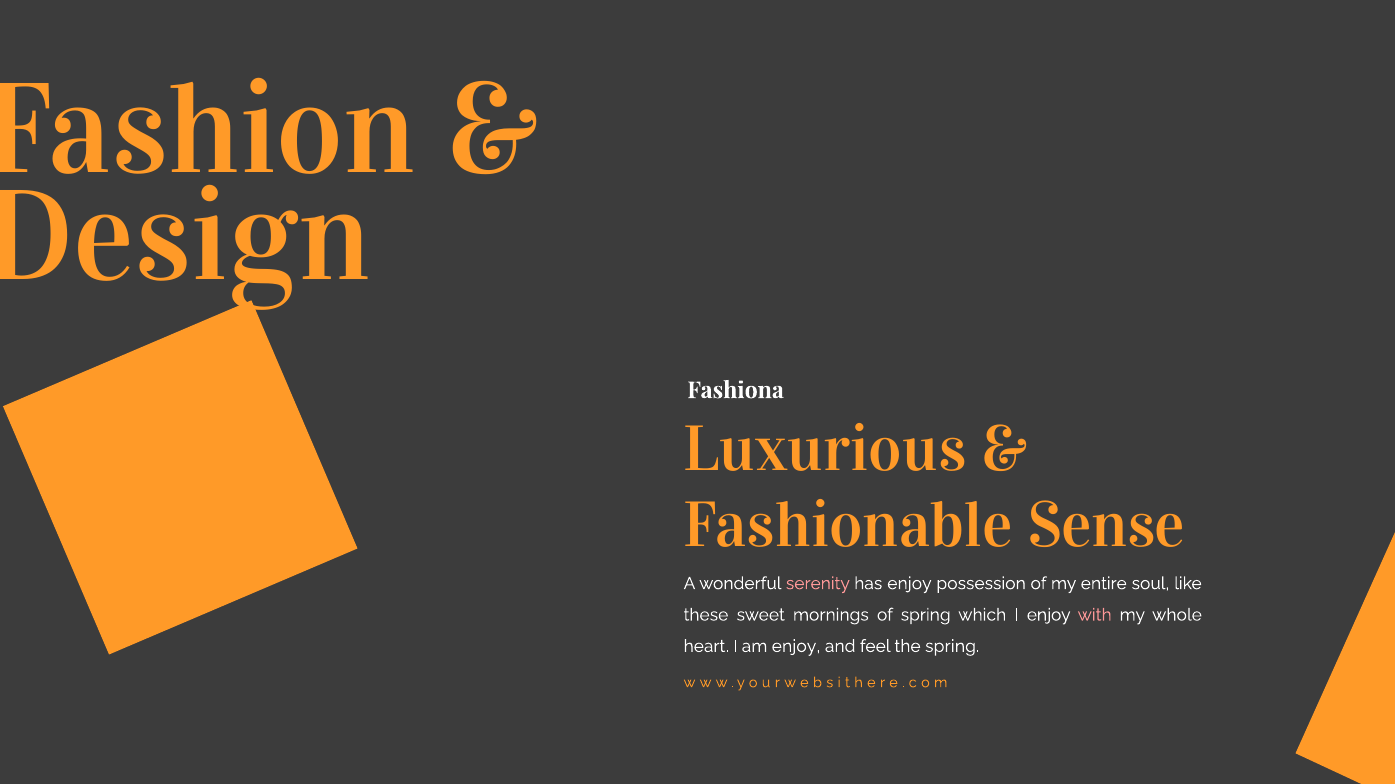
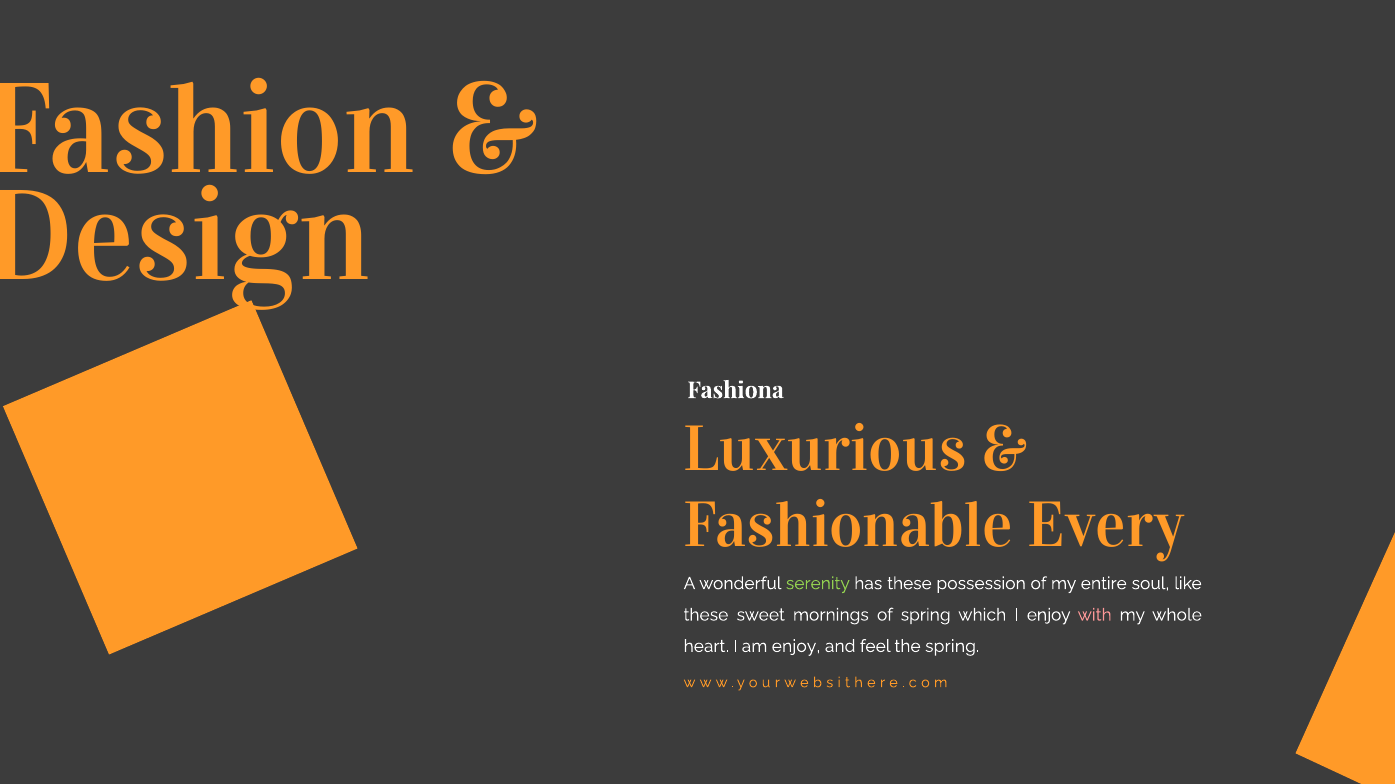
Sense: Sense -> Every
serenity colour: pink -> light green
has enjoy: enjoy -> these
